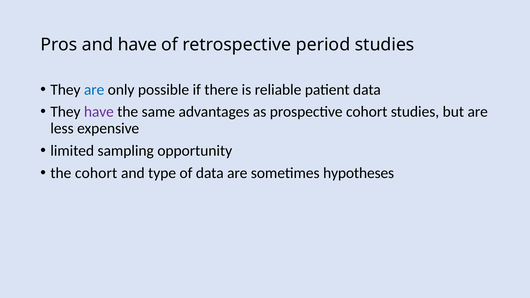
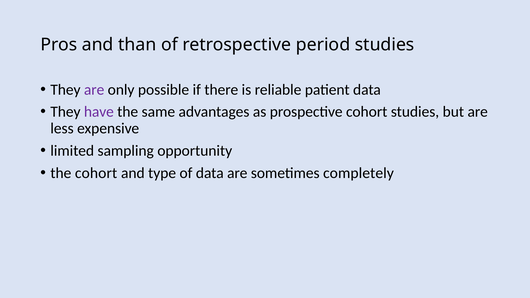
and have: have -> than
are at (94, 90) colour: blue -> purple
hypotheses: hypotheses -> completely
